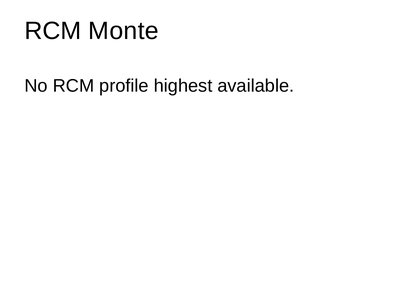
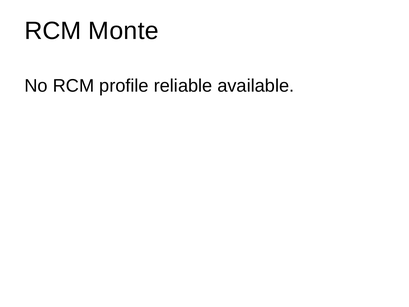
highest: highest -> reliable
